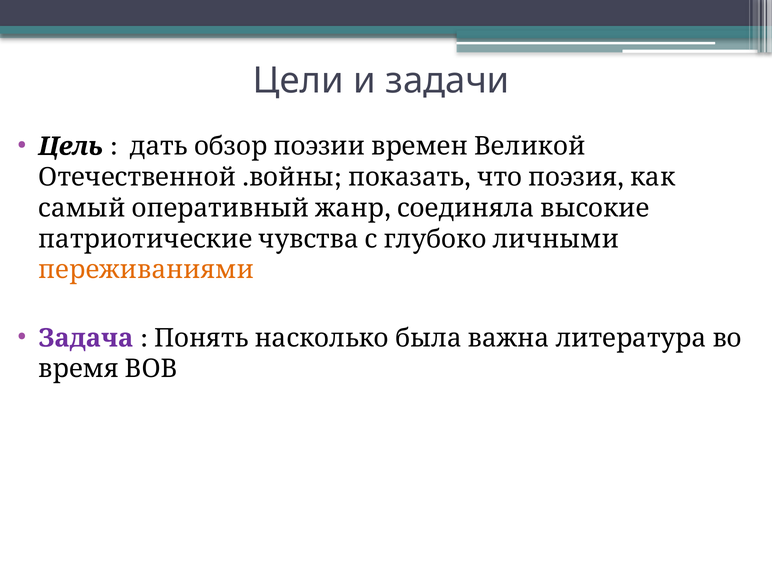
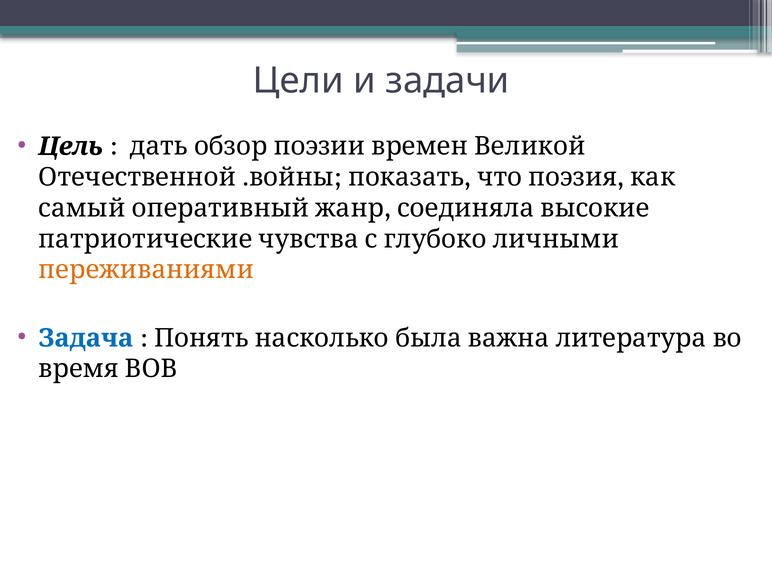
Задача colour: purple -> blue
